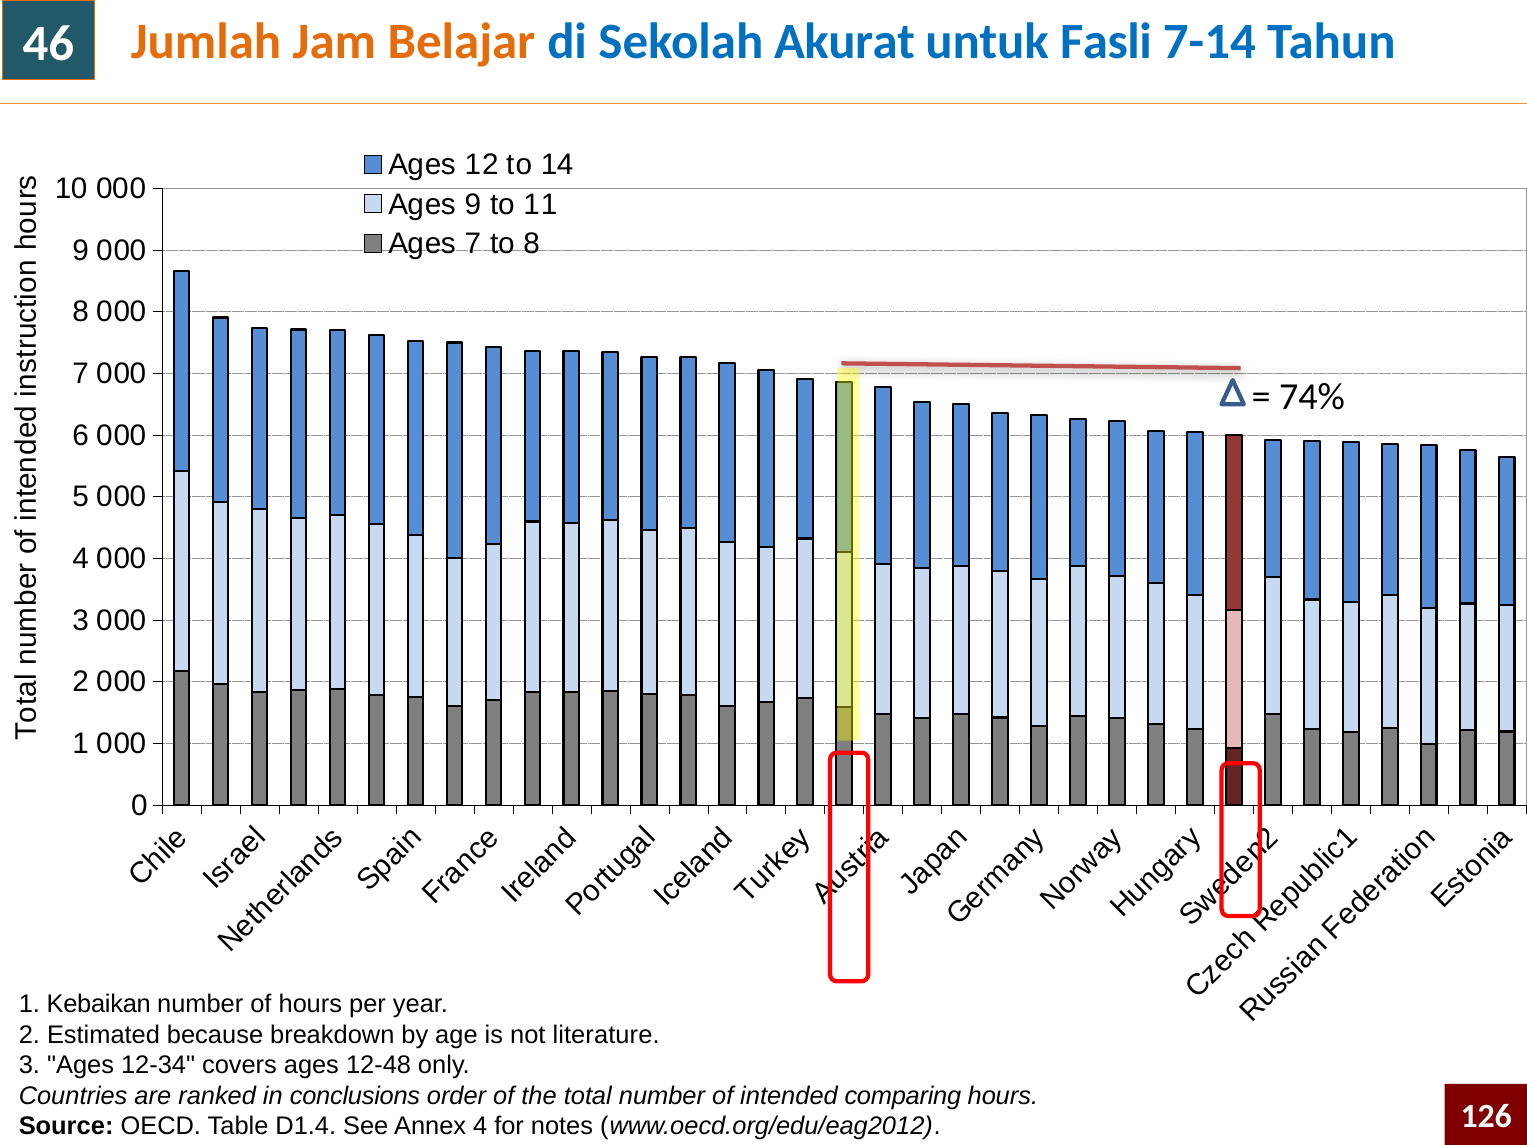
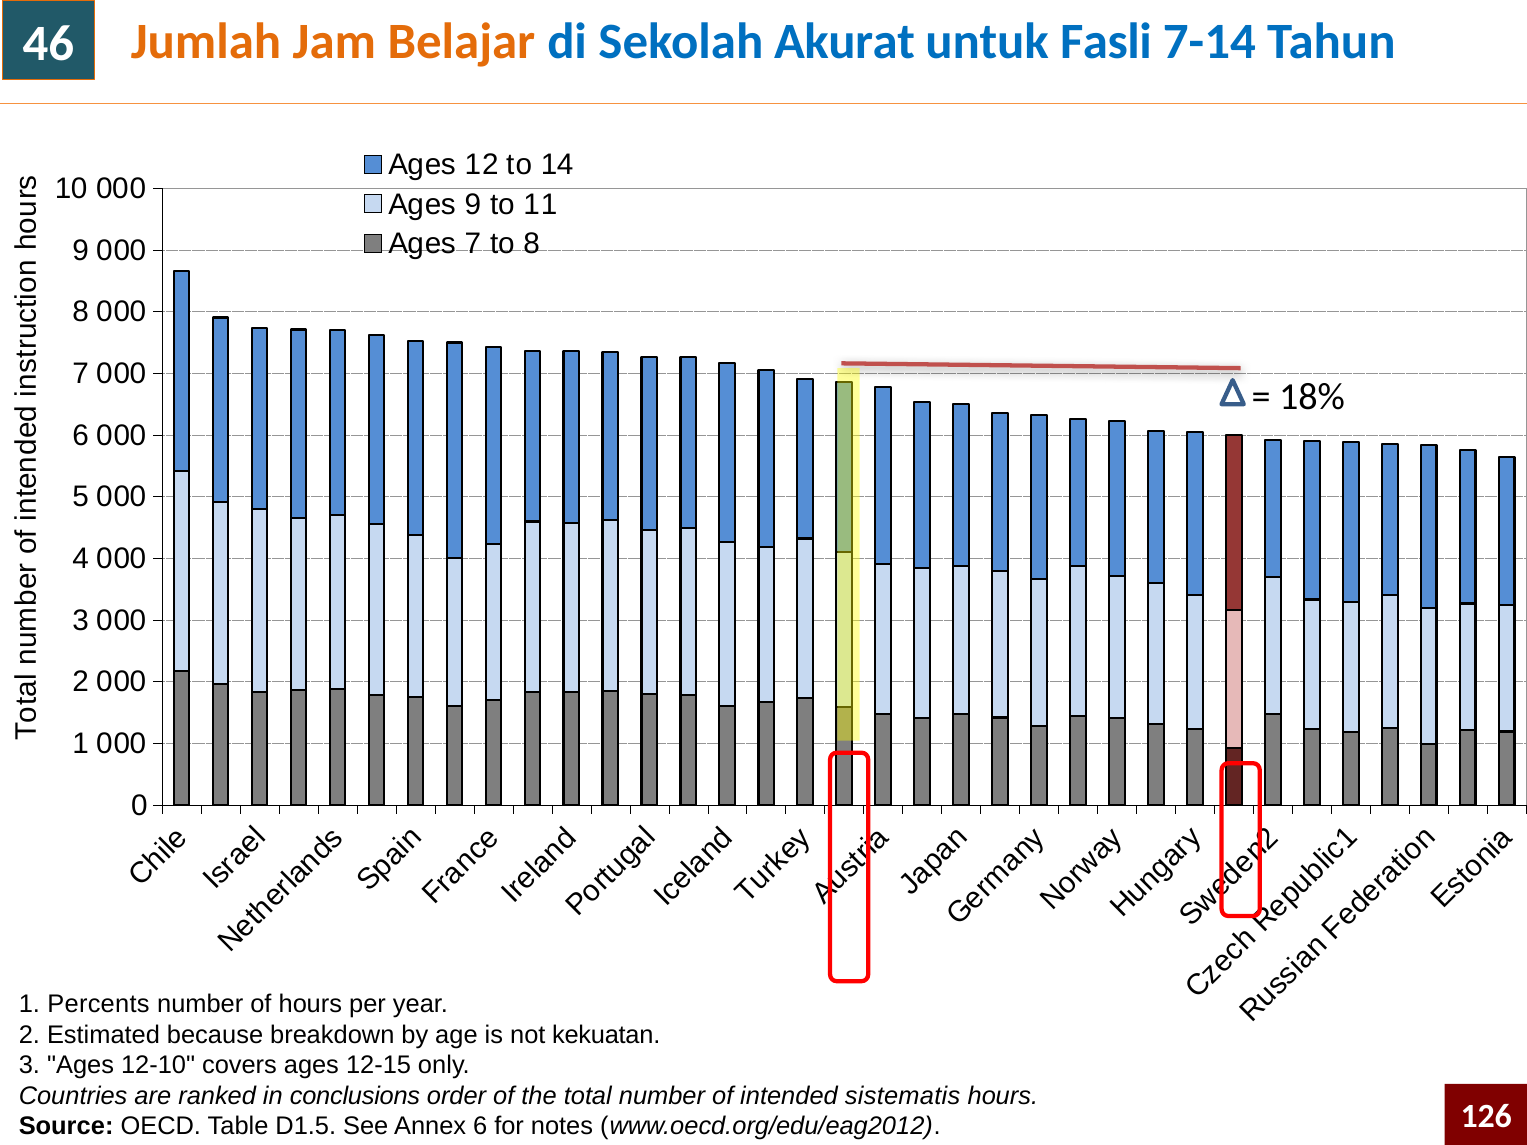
74%: 74% -> 18%
Kebaikan: Kebaikan -> Percents
literature: literature -> kekuatan
12-34: 12-34 -> 12-10
12-48: 12-48 -> 12-15
comparing: comparing -> sistematis
D1.4: D1.4 -> D1.5
Annex 4: 4 -> 6
